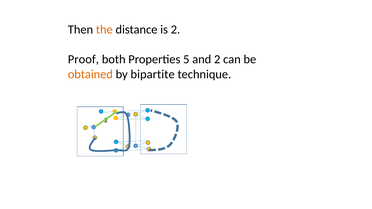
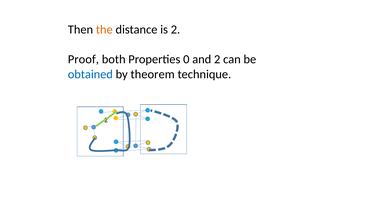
5: 5 -> 0
obtained colour: orange -> blue
bipartite: bipartite -> theorem
